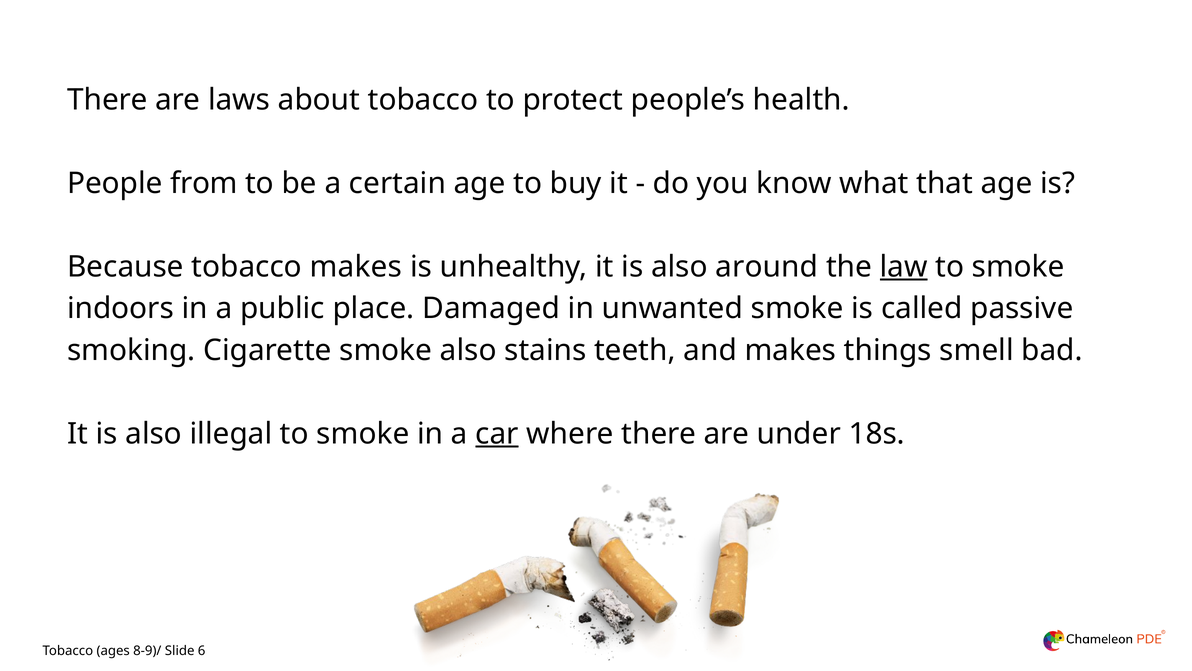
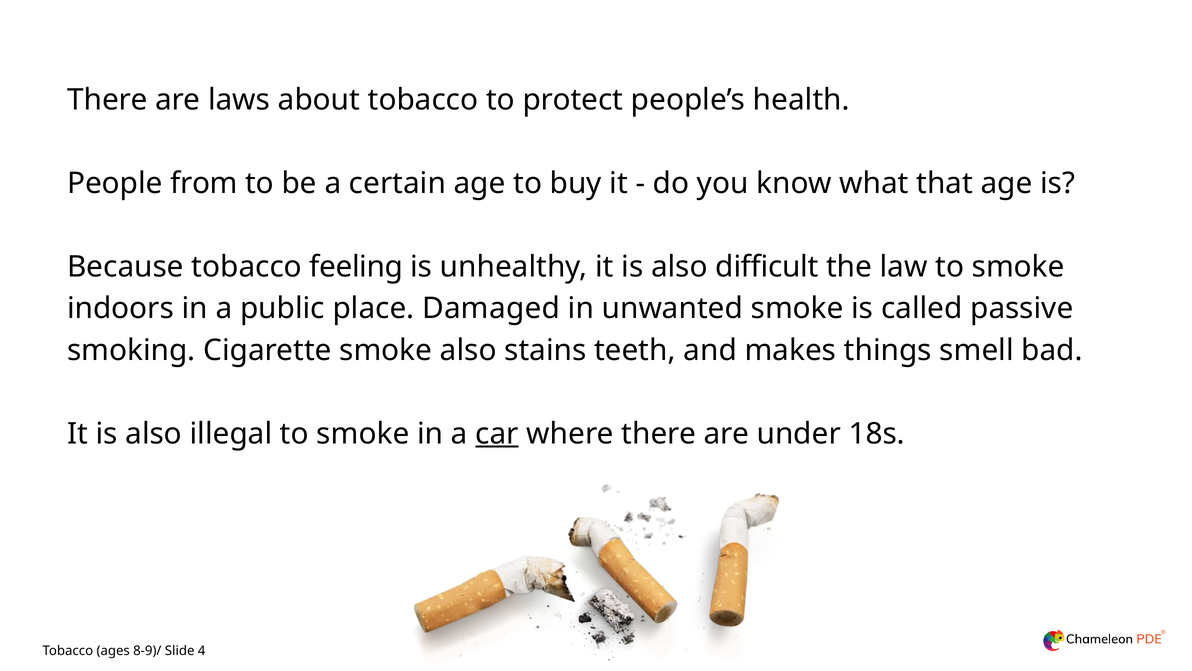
tobacco makes: makes -> feeling
around: around -> difficult
law underline: present -> none
6: 6 -> 4
